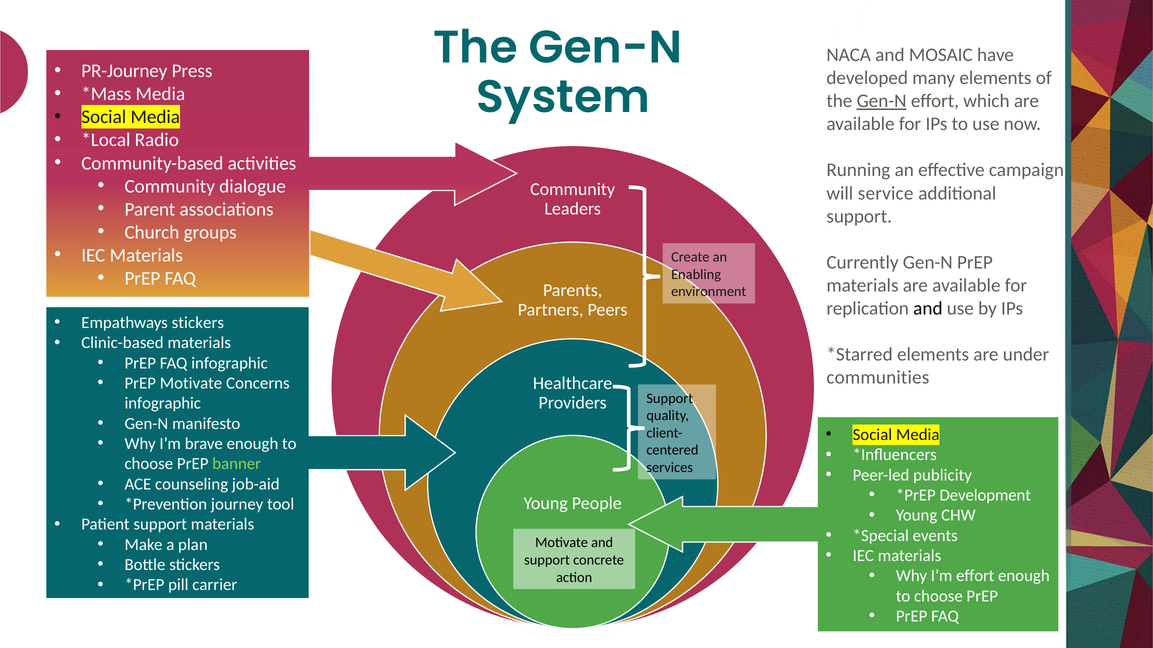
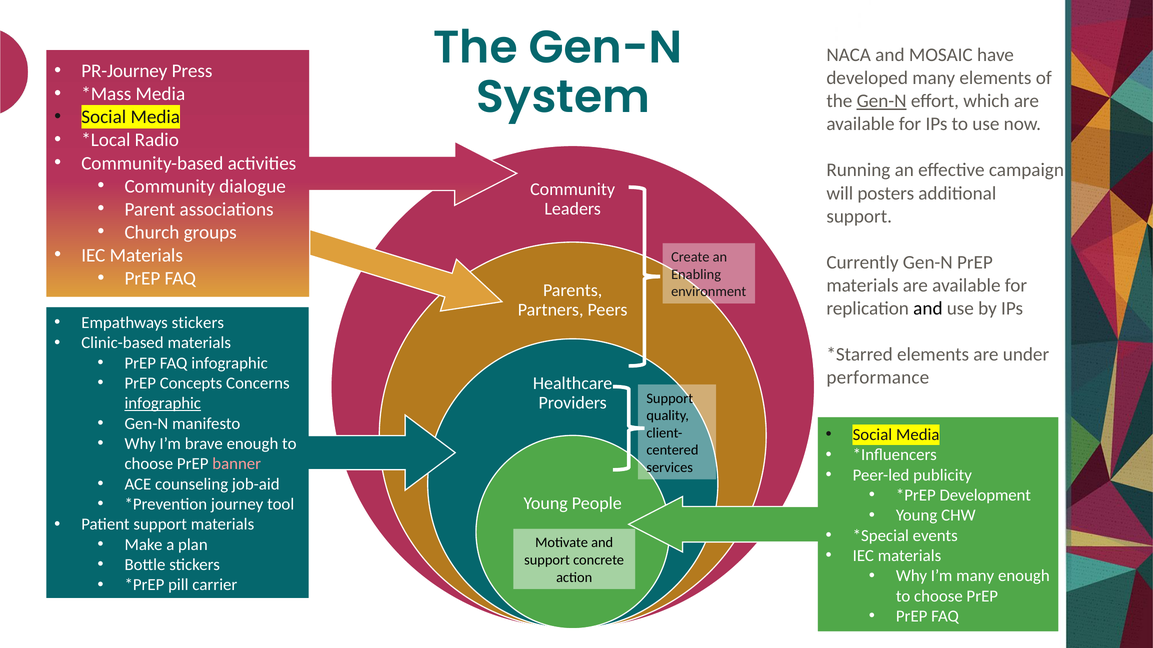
service: service -> posters
communities: communities -> performance
PrEP Motivate: Motivate -> Concepts
infographic at (163, 404) underline: none -> present
banner colour: light green -> pink
I’m effort: effort -> many
